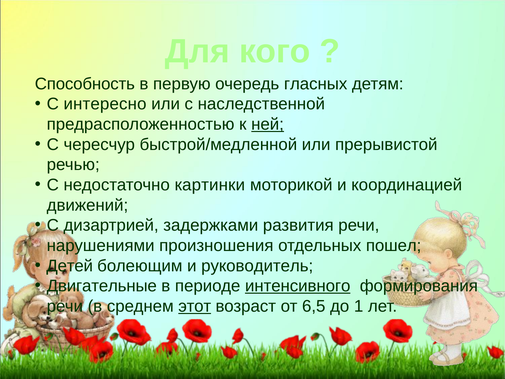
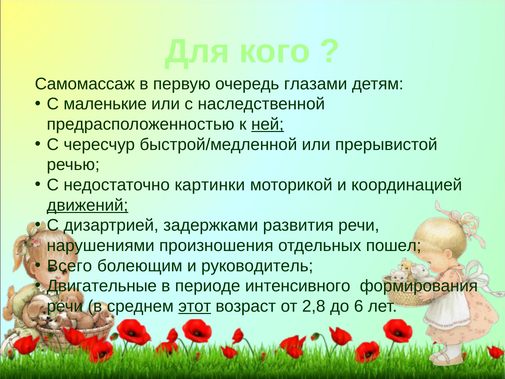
Способность: Способность -> Самомассаж
гласных: гласных -> глазами
интересно: интересно -> маленькие
движений underline: none -> present
Детей: Детей -> Всего
интенсивного underline: present -> none
6,5: 6,5 -> 2,8
1: 1 -> 6
